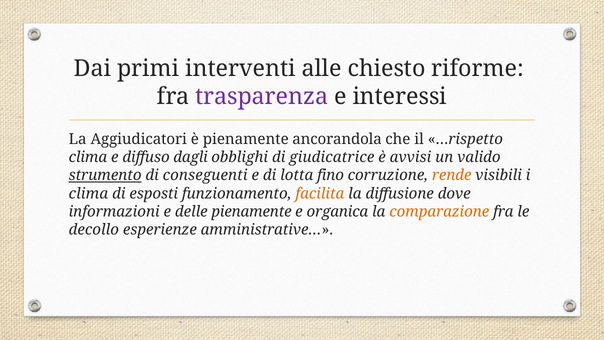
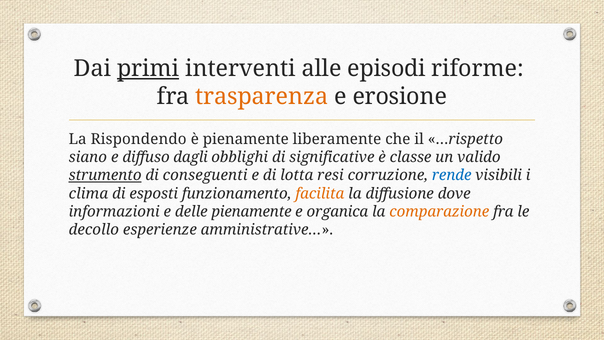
primi underline: none -> present
chiesto: chiesto -> episodi
trasparenza colour: purple -> orange
interessi: interessi -> erosione
Aggiudicatori: Aggiudicatori -> Rispondendo
ancorandola: ancorandola -> liberamente
clima at (88, 157): clima -> siano
giudicatrice: giudicatrice -> significative
avvisi: avvisi -> classe
fino: fino -> resi
rende colour: orange -> blue
